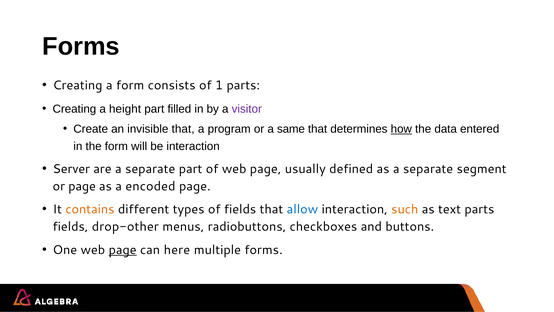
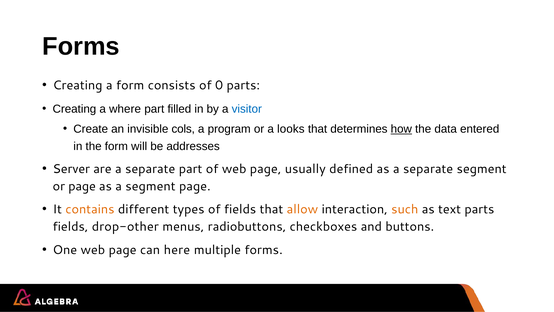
1: 1 -> 0
height: height -> where
visitor colour: purple -> blue
invisible that: that -> cols
same: same -> looks
be interaction: interaction -> addresses
a encoded: encoded -> segment
allow colour: blue -> orange
page at (123, 250) underline: present -> none
